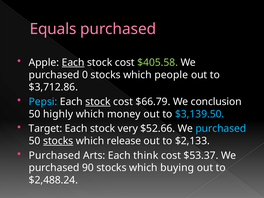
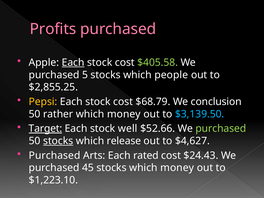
Equals: Equals -> Profits
0: 0 -> 5
$3,712.86: $3,712.86 -> $2,855.25
Pepsi colour: light blue -> yellow
stock at (98, 102) underline: present -> none
$66.79: $66.79 -> $68.79
highly: highly -> rather
Target underline: none -> present
very: very -> well
purchased at (221, 129) colour: light blue -> light green
$2,133: $2,133 -> $4,627
think: think -> rated
$53.37: $53.37 -> $24.43
90: 90 -> 45
stocks which buying: buying -> money
$2,488.24: $2,488.24 -> $1,223.10
